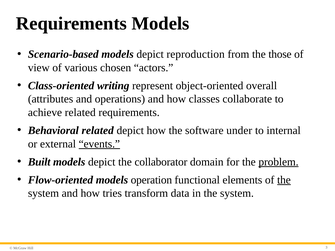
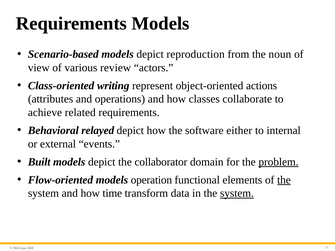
those: those -> noun
chosen: chosen -> review
overall: overall -> actions
Behavioral related: related -> relayed
under: under -> either
events underline: present -> none
tries: tries -> time
system at (237, 193) underline: none -> present
